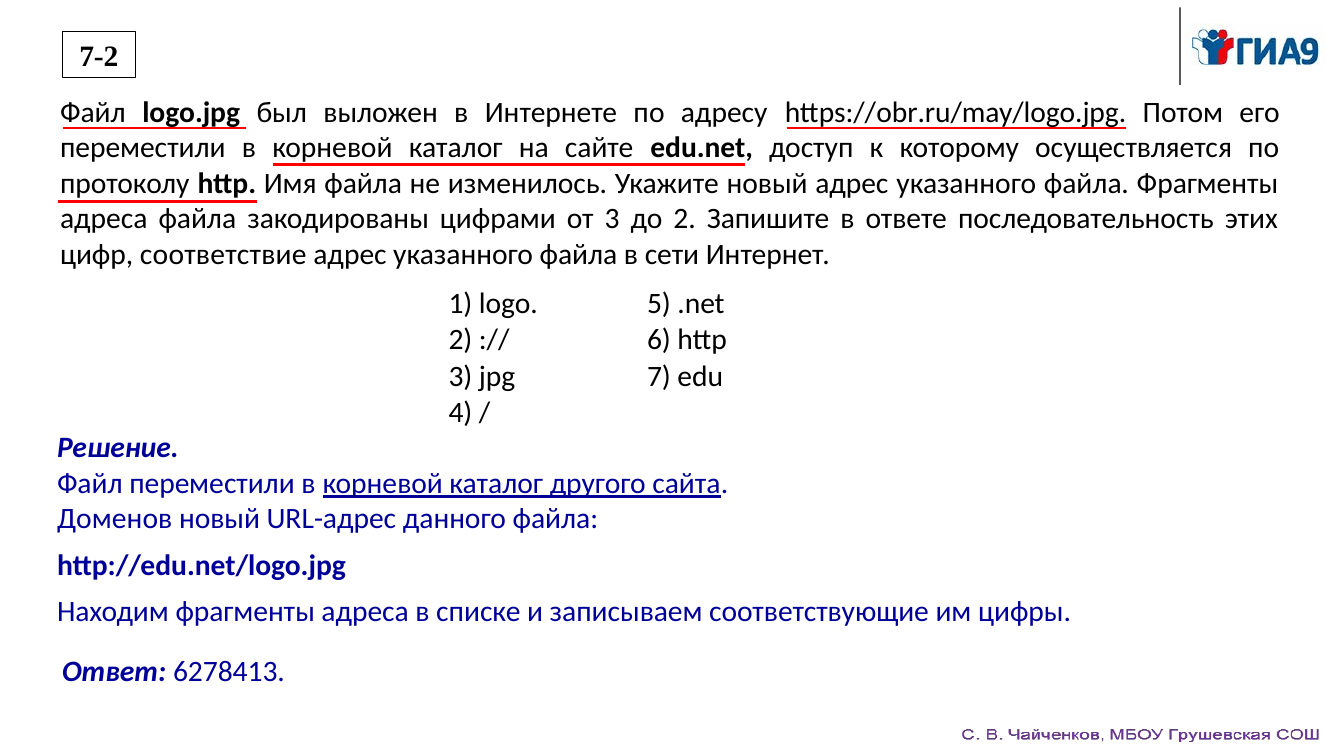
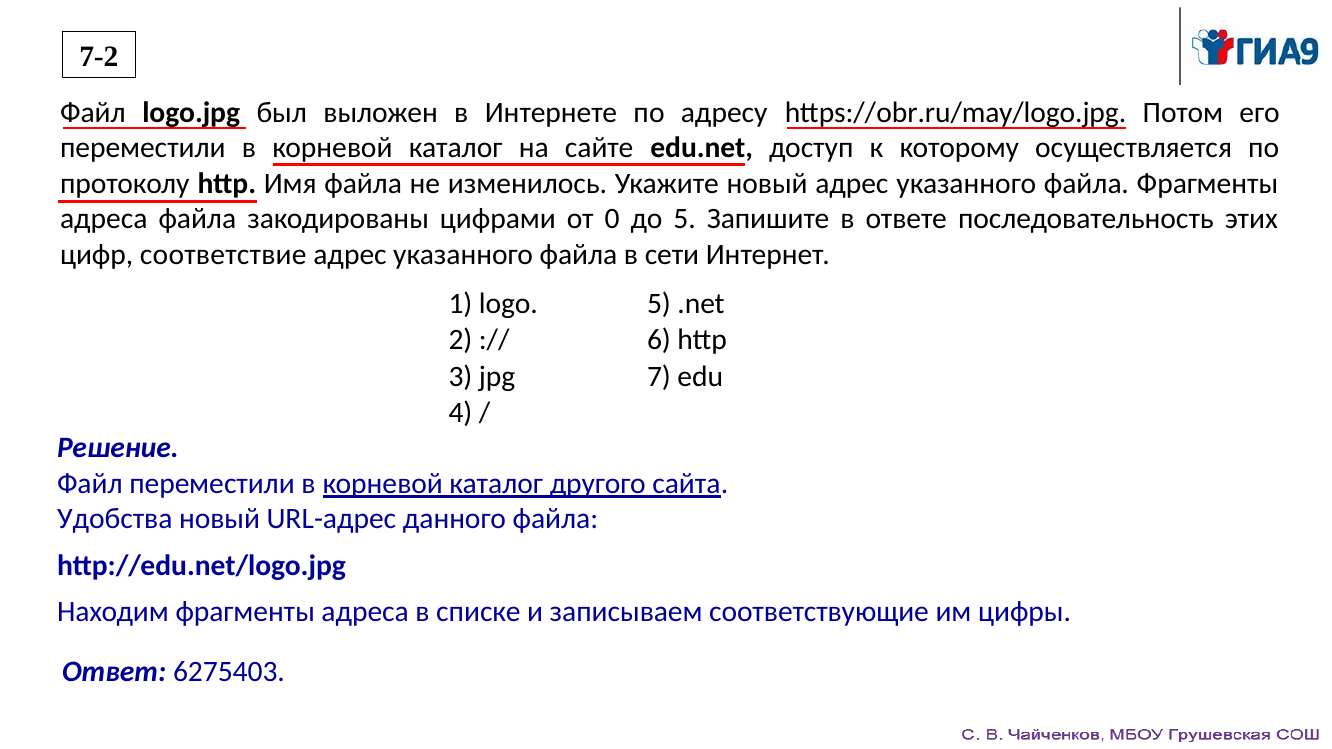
от 3: 3 -> 0
до 2: 2 -> 5
Доменов: Доменов -> Удобства
6278413: 6278413 -> 6275403
